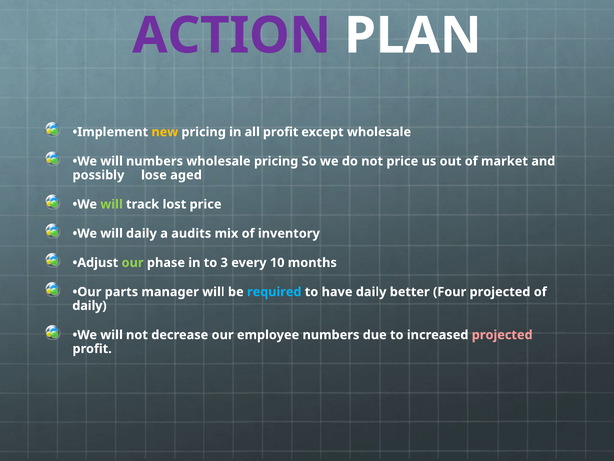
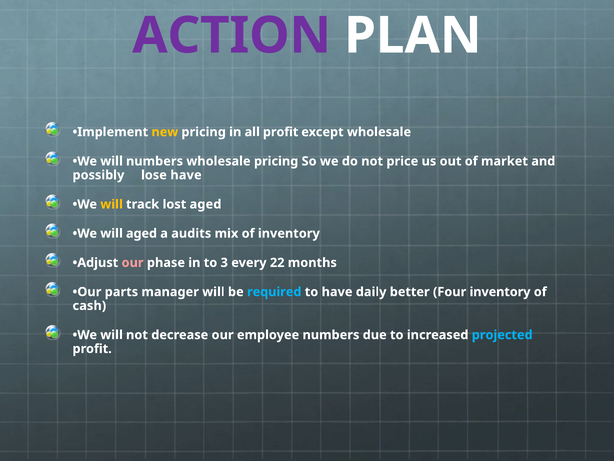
lose aged: aged -> have
will at (112, 204) colour: light green -> yellow
lost price: price -> aged
will daily: daily -> aged
our at (133, 262) colour: light green -> pink
10: 10 -> 22
Four projected: projected -> inventory
daily at (89, 305): daily -> cash
projected at (502, 335) colour: pink -> light blue
